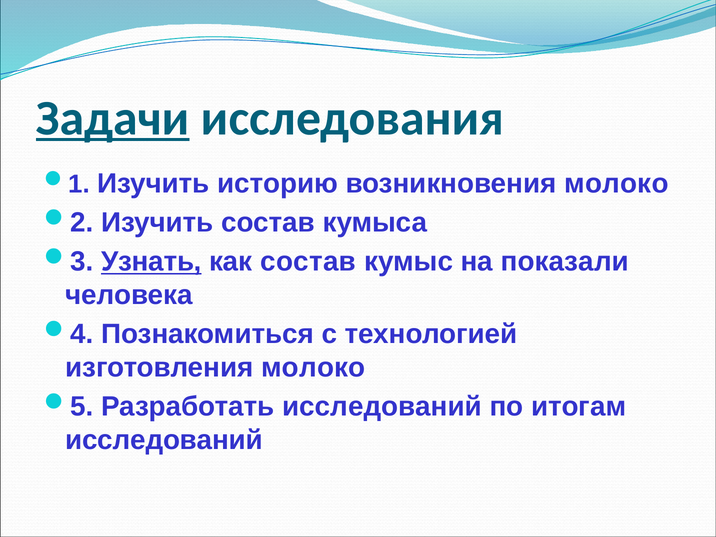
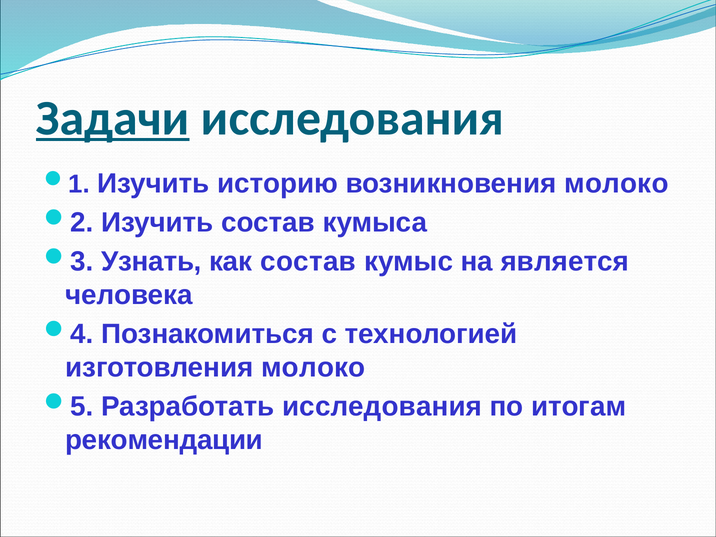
Узнать underline: present -> none
показали: показали -> является
Разработать исследований: исследований -> исследования
исследований at (164, 440): исследований -> рекомендации
